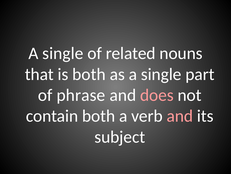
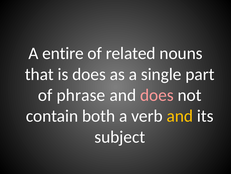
single at (63, 53): single -> entire
is both: both -> does
and at (180, 116) colour: pink -> yellow
